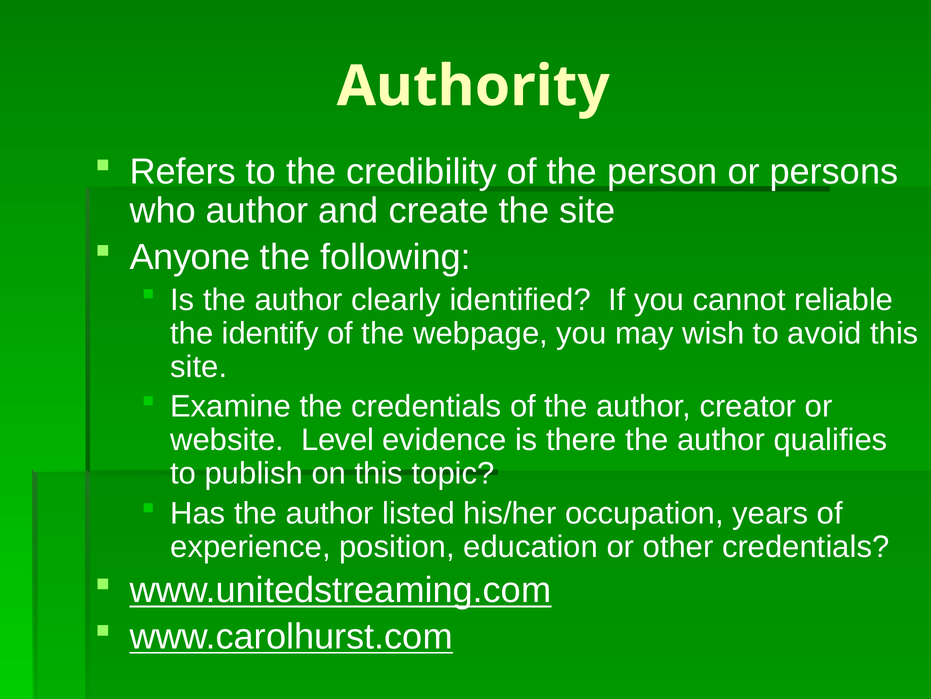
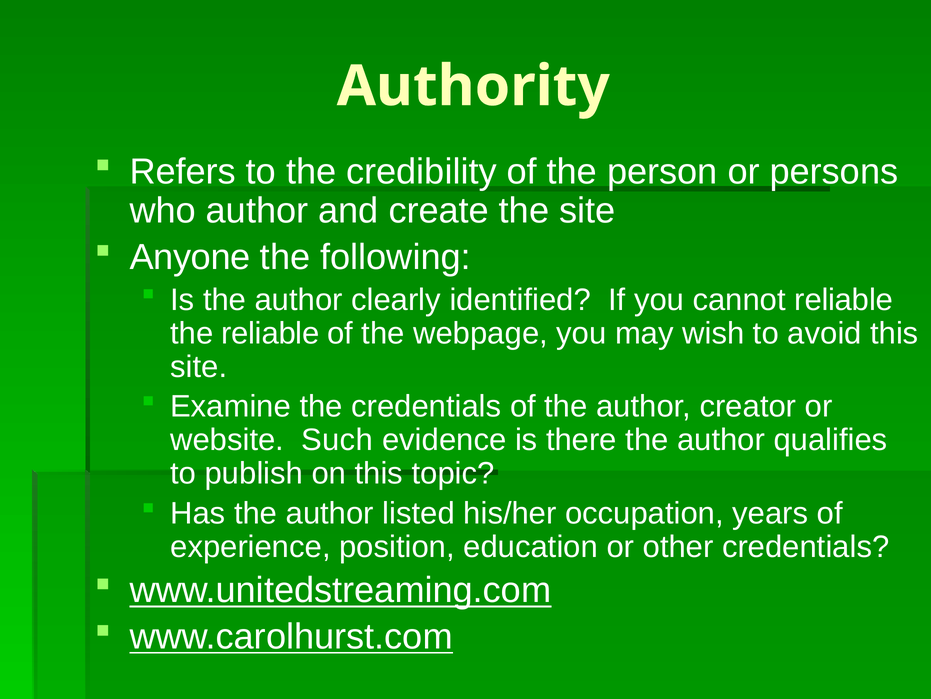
the identify: identify -> reliable
Level: Level -> Such
